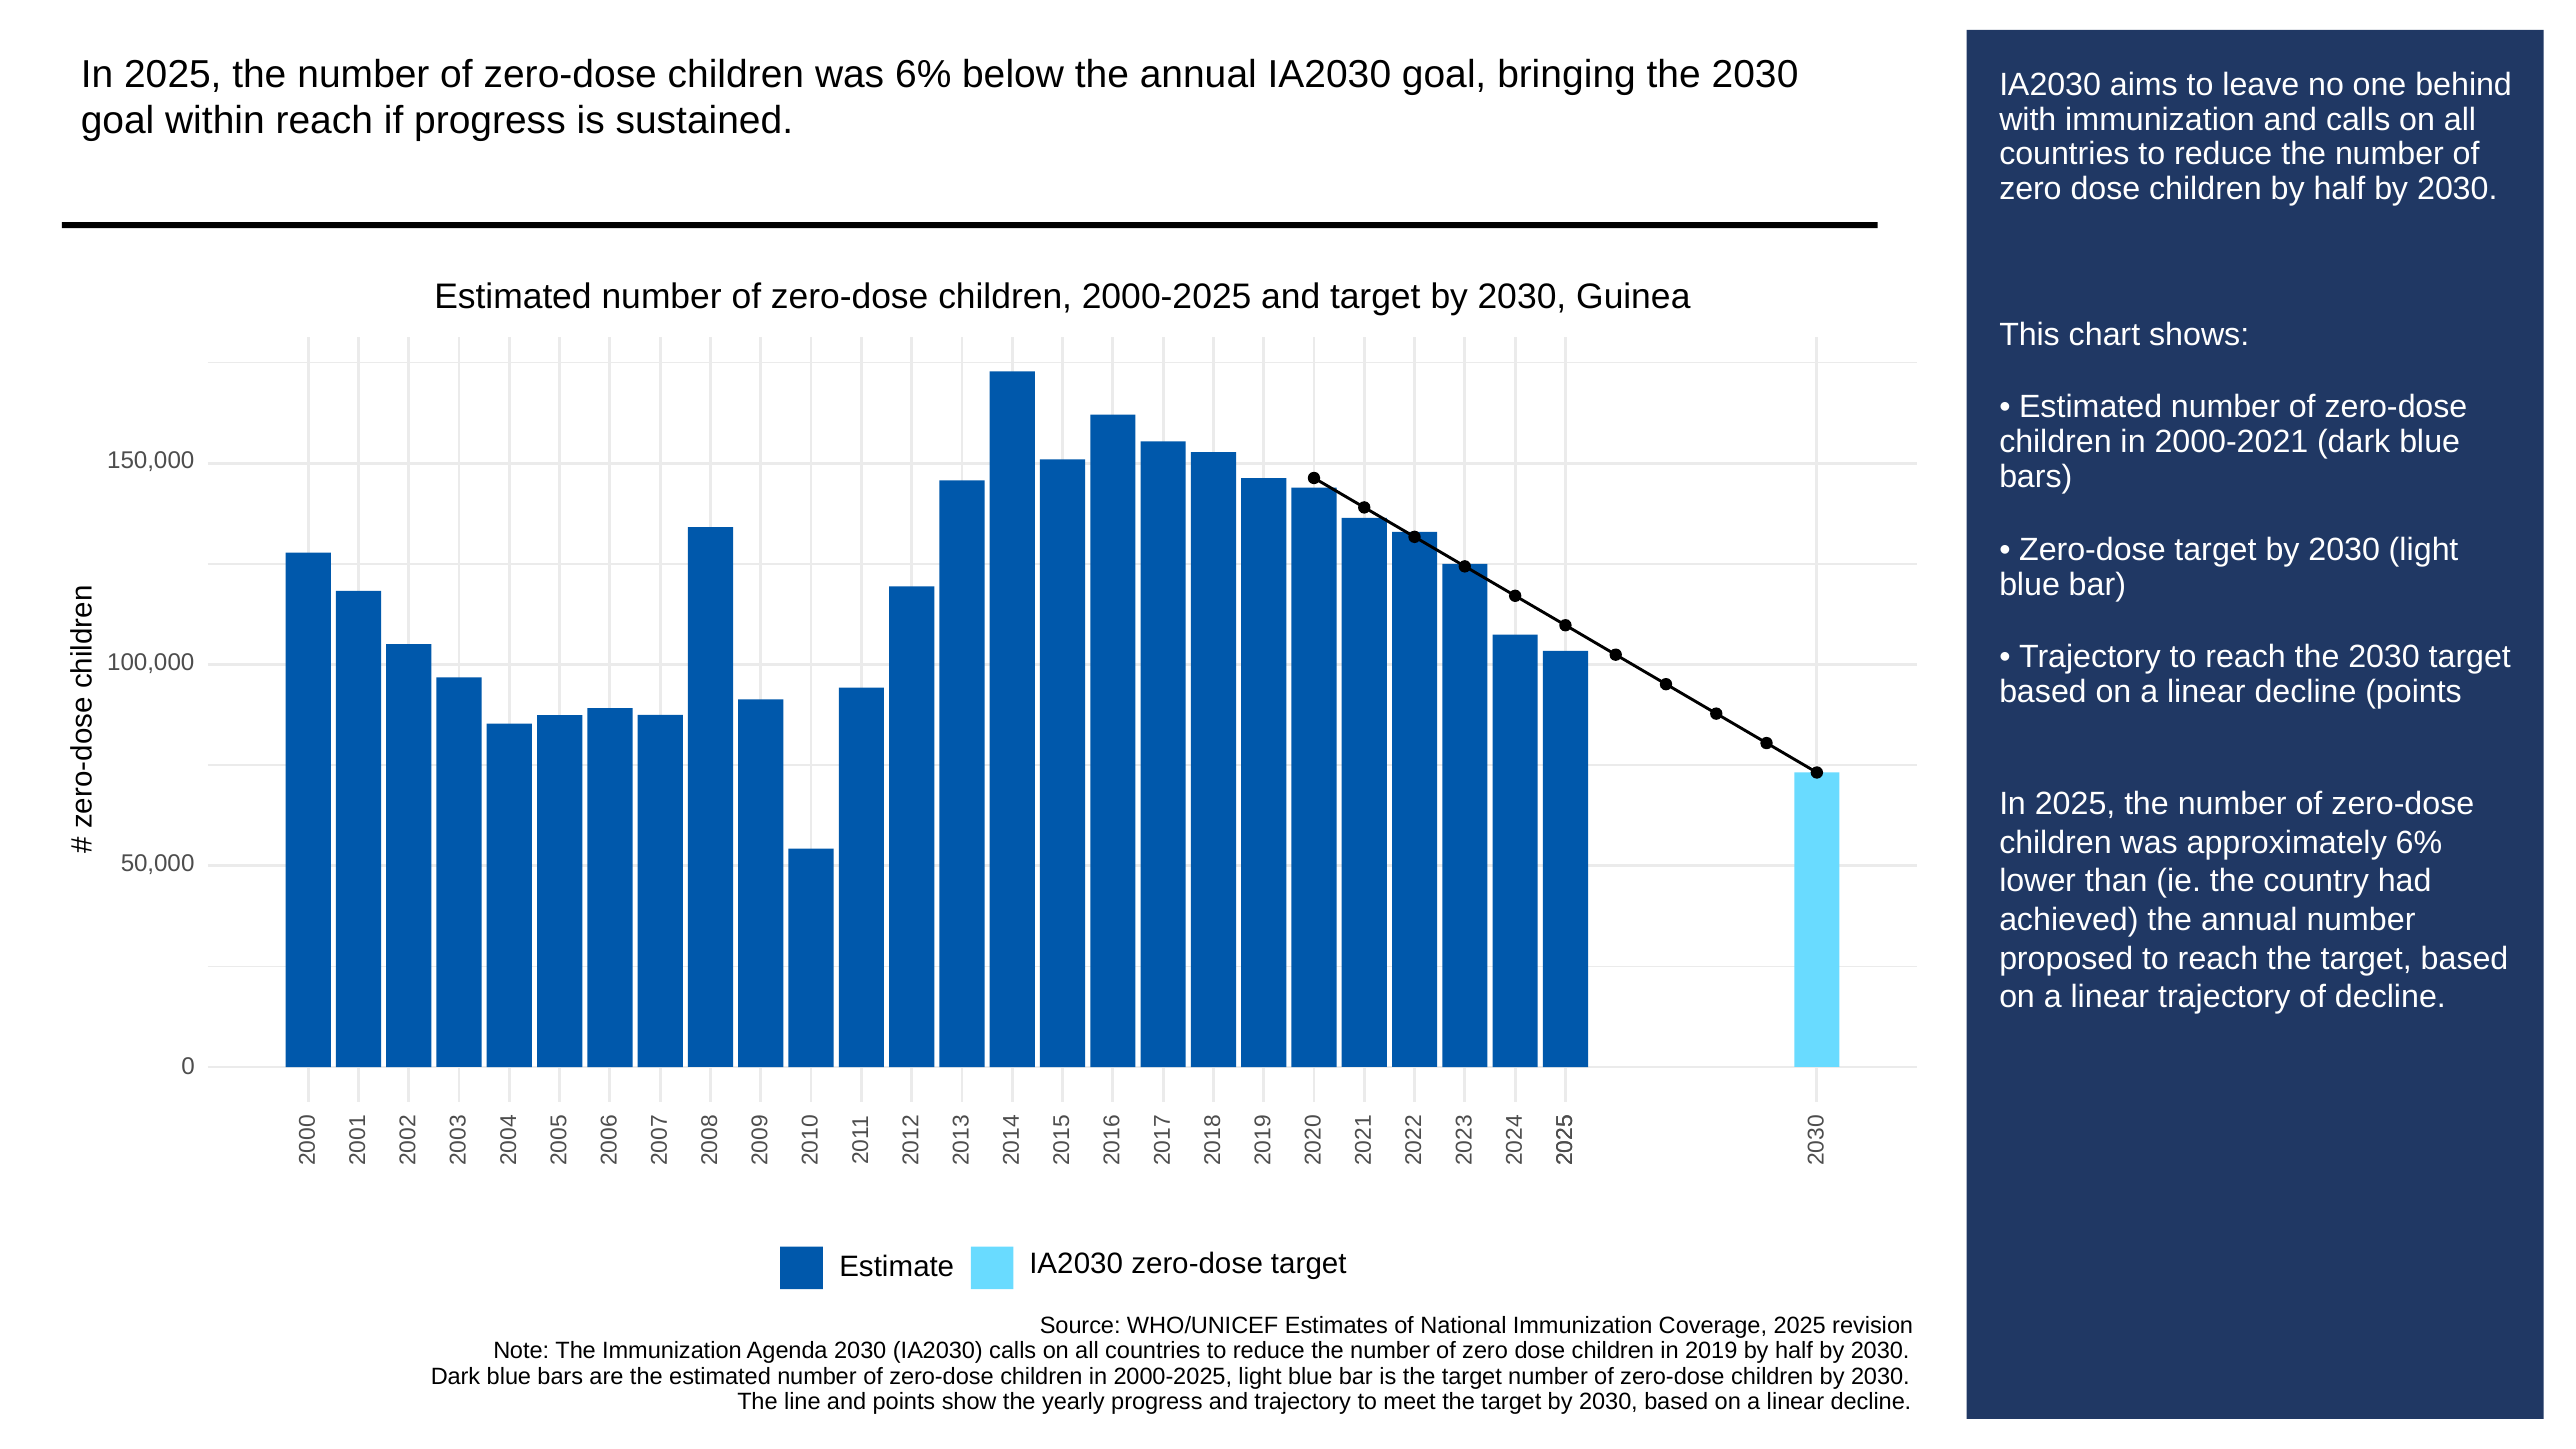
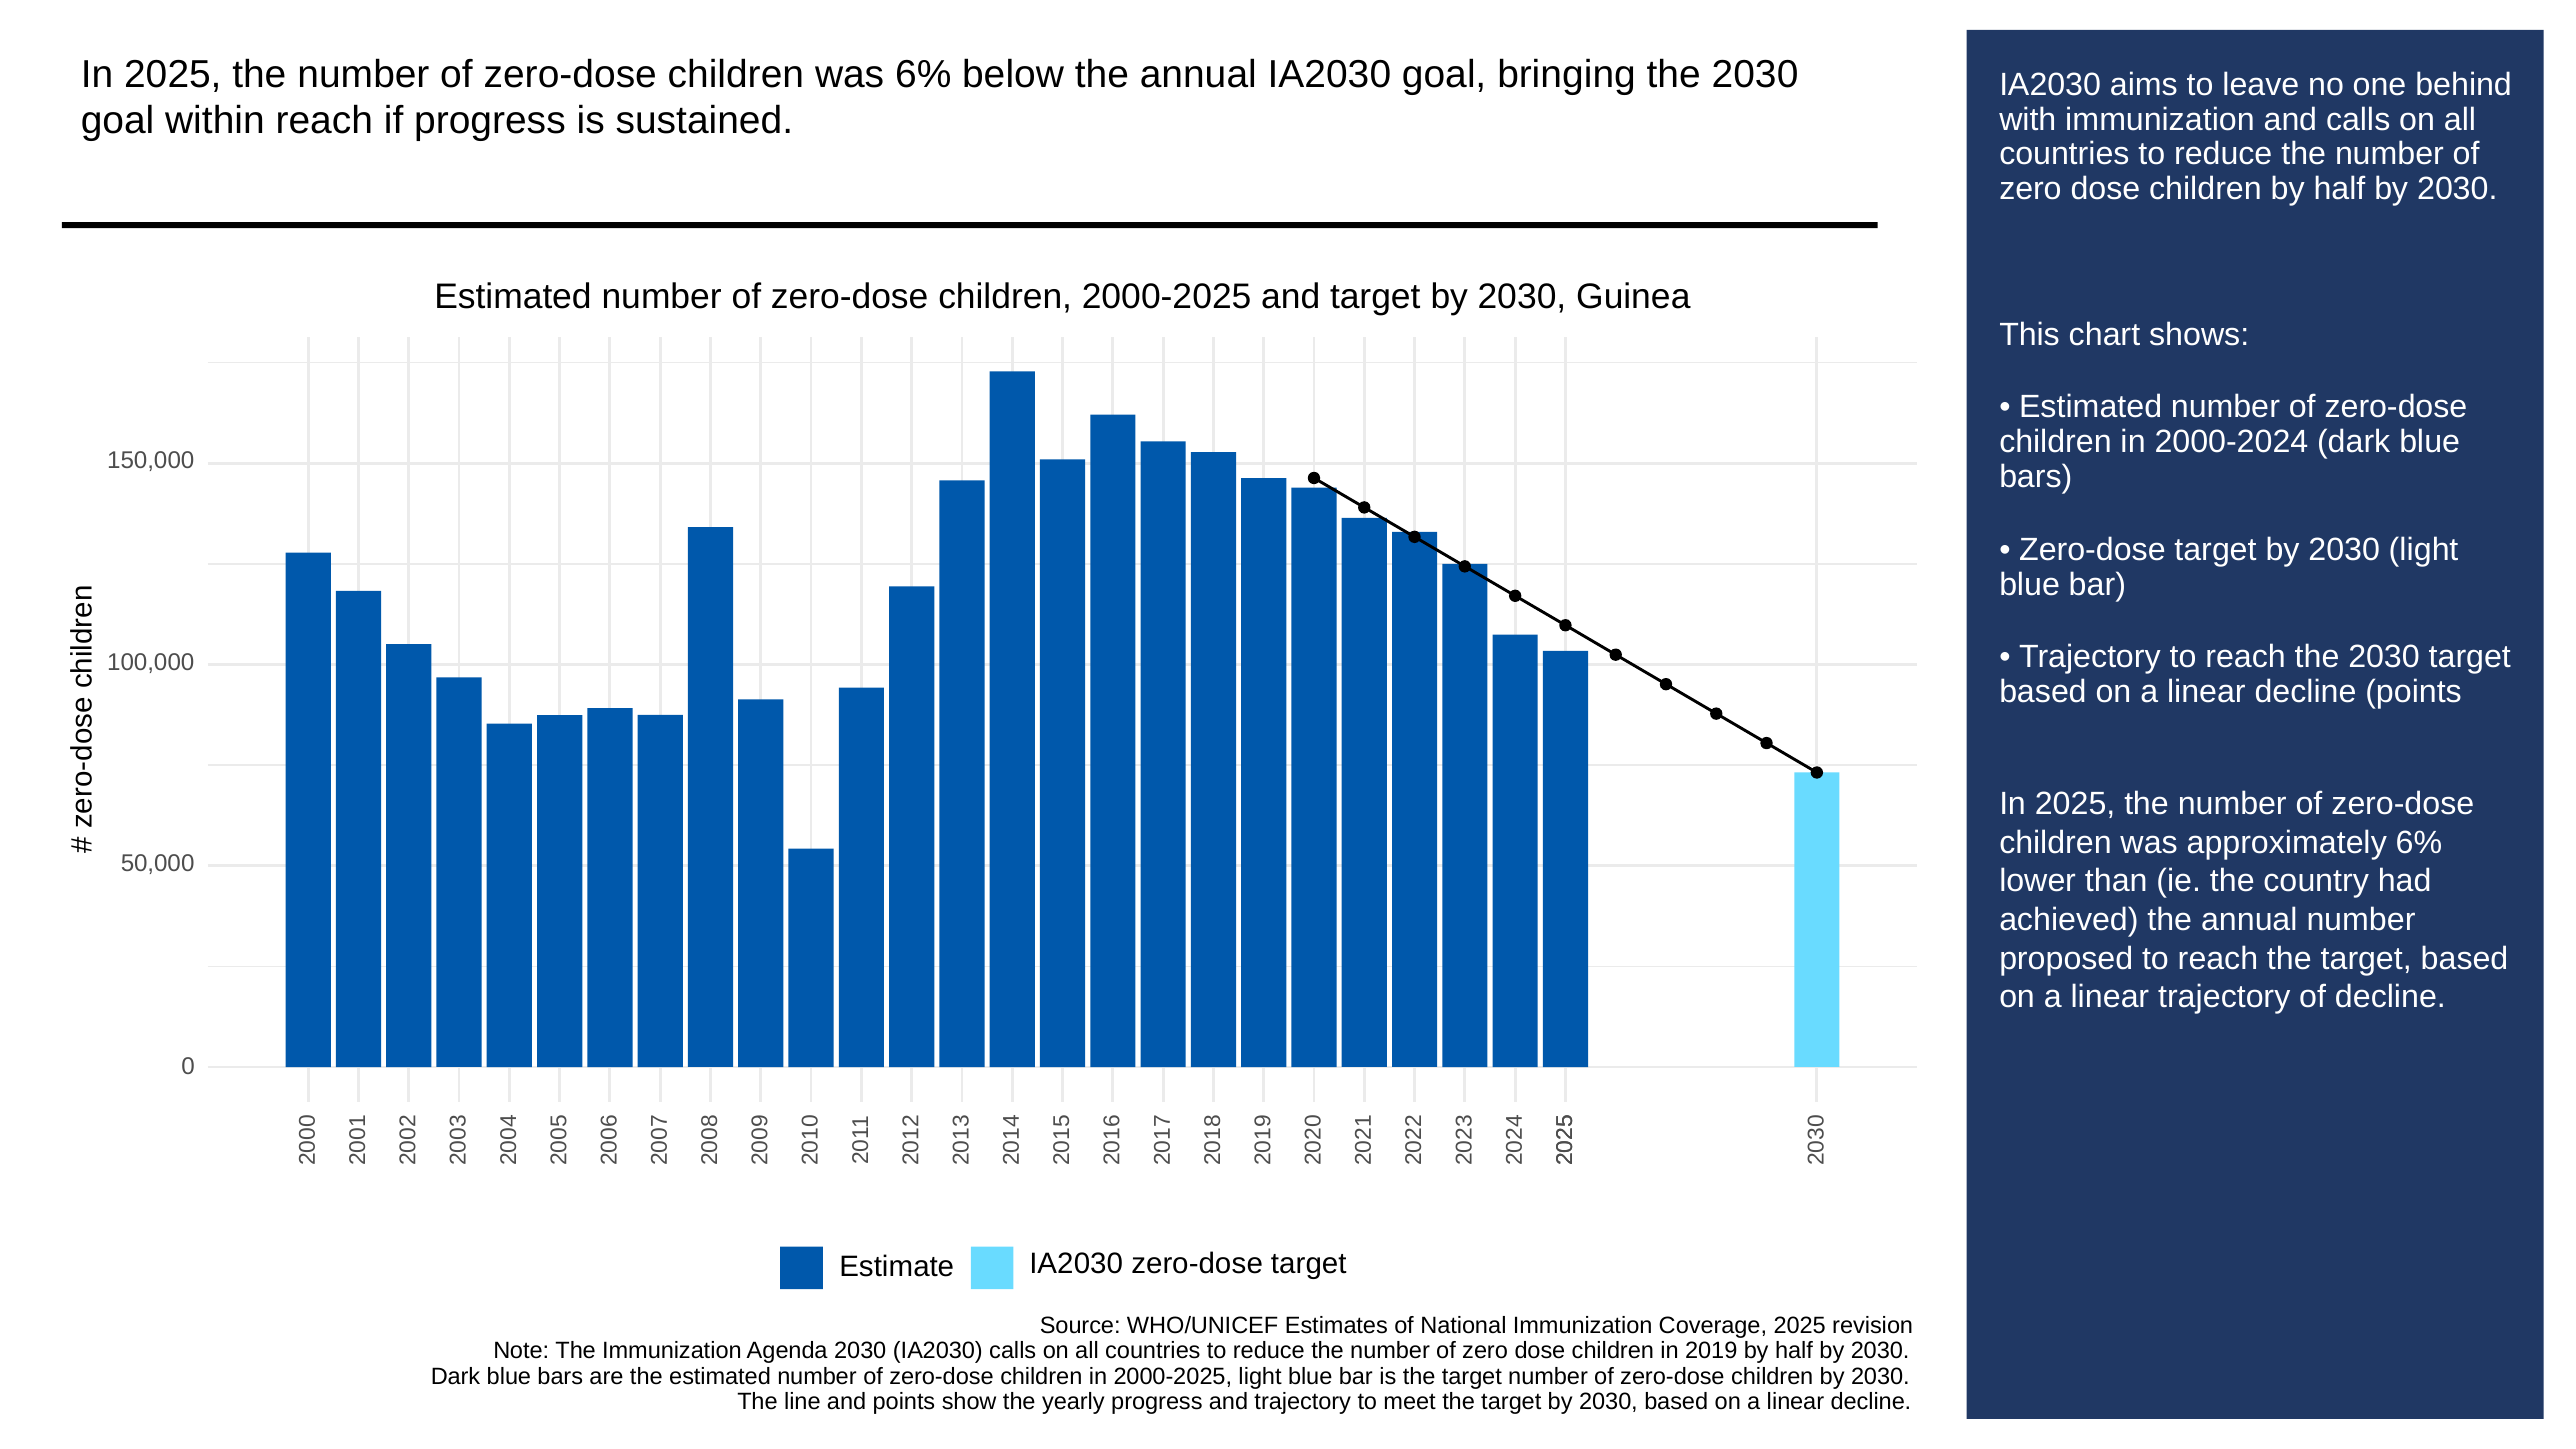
2000-2021: 2000-2021 -> 2000-2024
